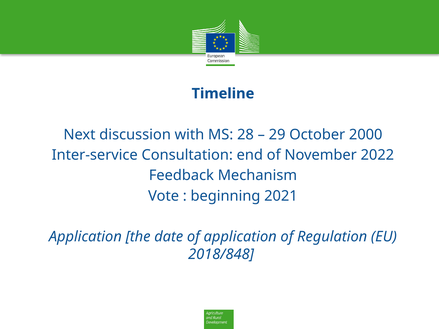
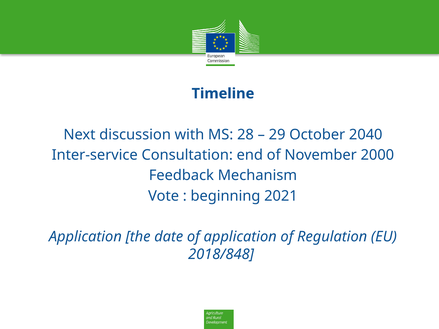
2000: 2000 -> 2040
2022: 2022 -> 2000
